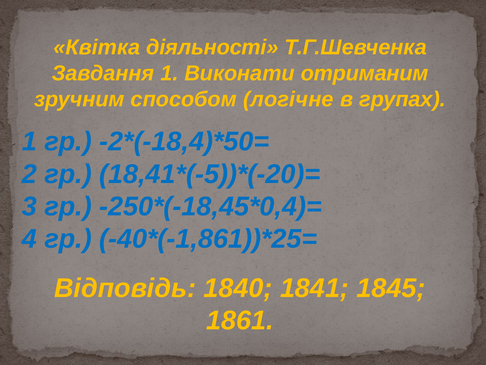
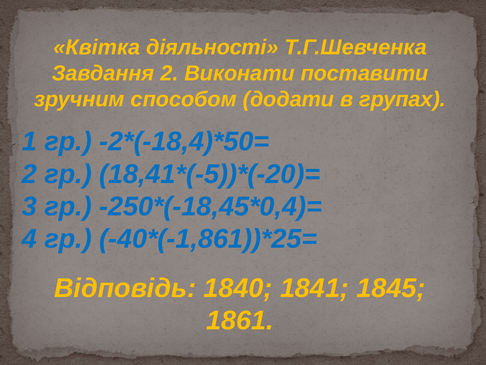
Завдання 1: 1 -> 2
отриманим: отриманим -> поставити
логічне: логічне -> додати
